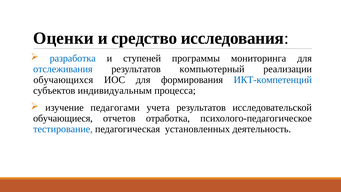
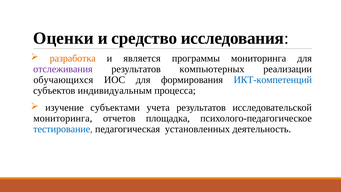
разработка colour: blue -> orange
ступеней: ступеней -> является
отслеживания colour: blue -> purple
компьютерный: компьютерный -> компьютерных
педагогами: педагогами -> субъектами
обучающиеся at (63, 118): обучающиеся -> мониторинга
отработка: отработка -> площадка
